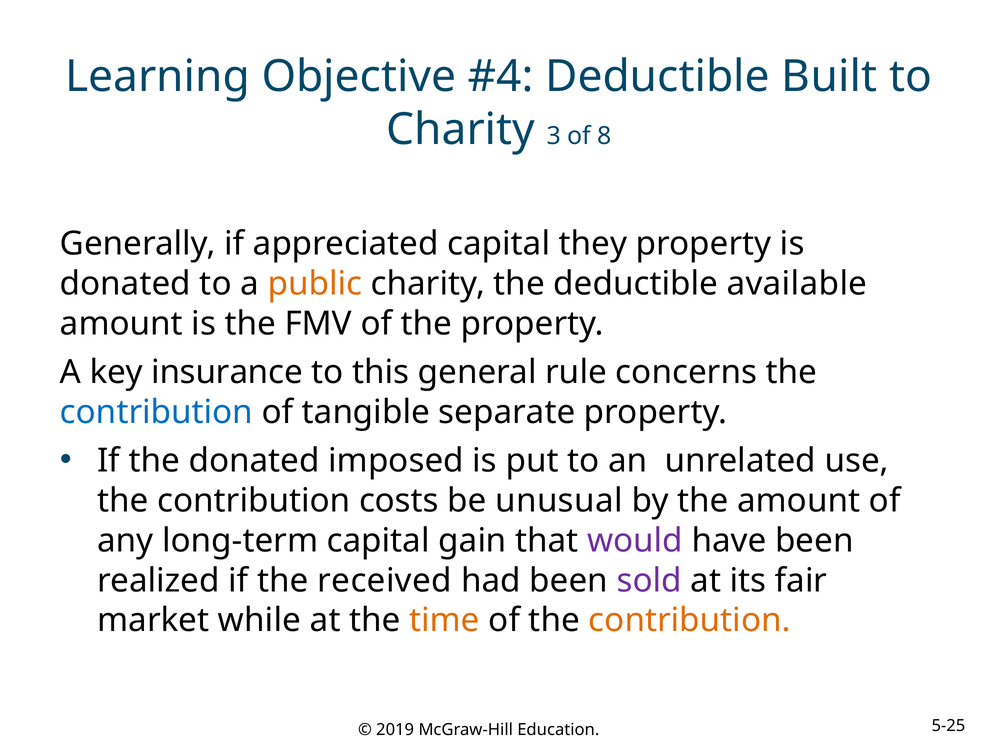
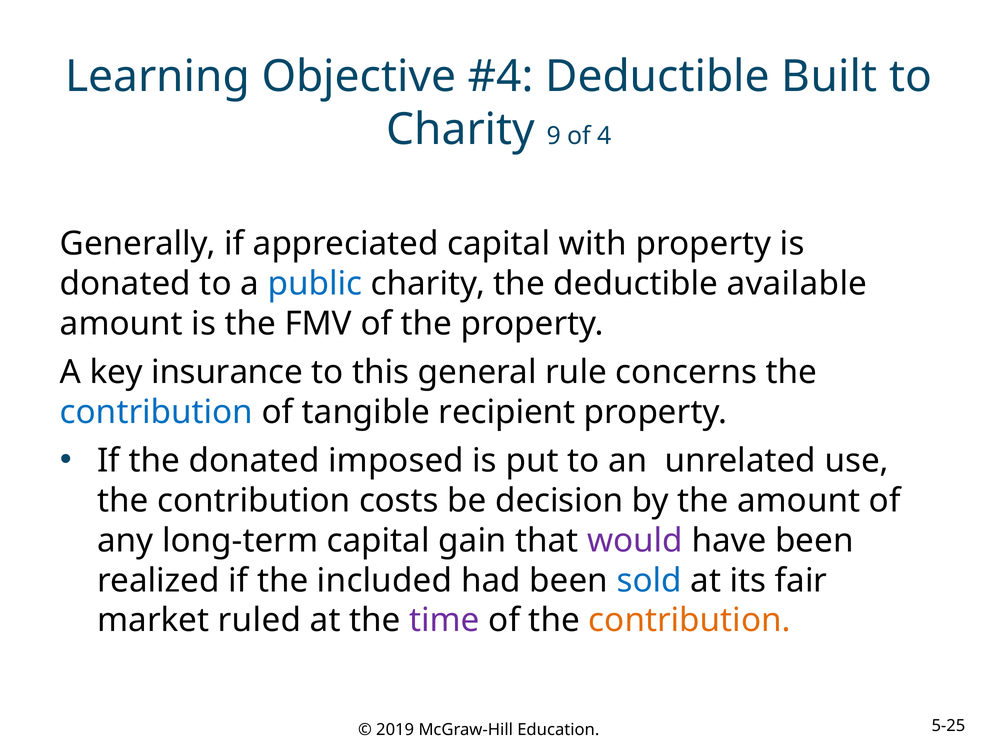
3: 3 -> 9
8: 8 -> 4
they: they -> with
public colour: orange -> blue
separate: separate -> recipient
unusual: unusual -> decision
received: received -> included
sold colour: purple -> blue
while: while -> ruled
time colour: orange -> purple
